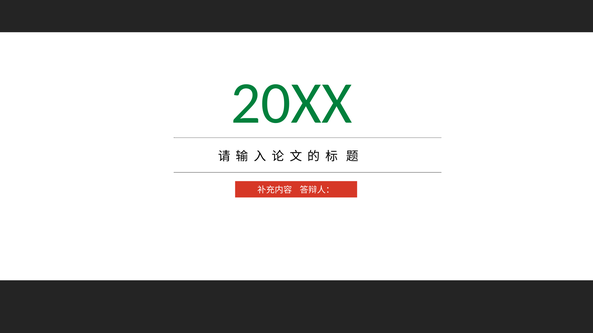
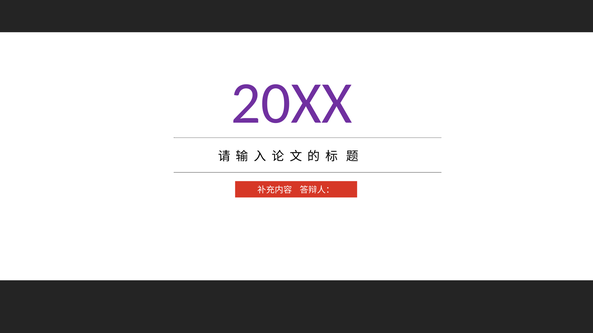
20XX colour: green -> purple
